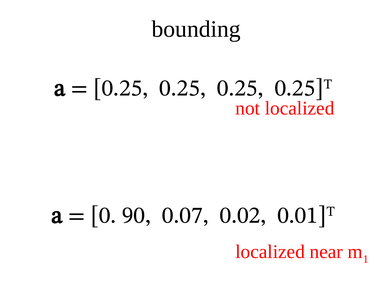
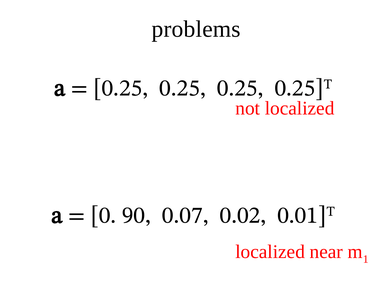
bounding: bounding -> problems
